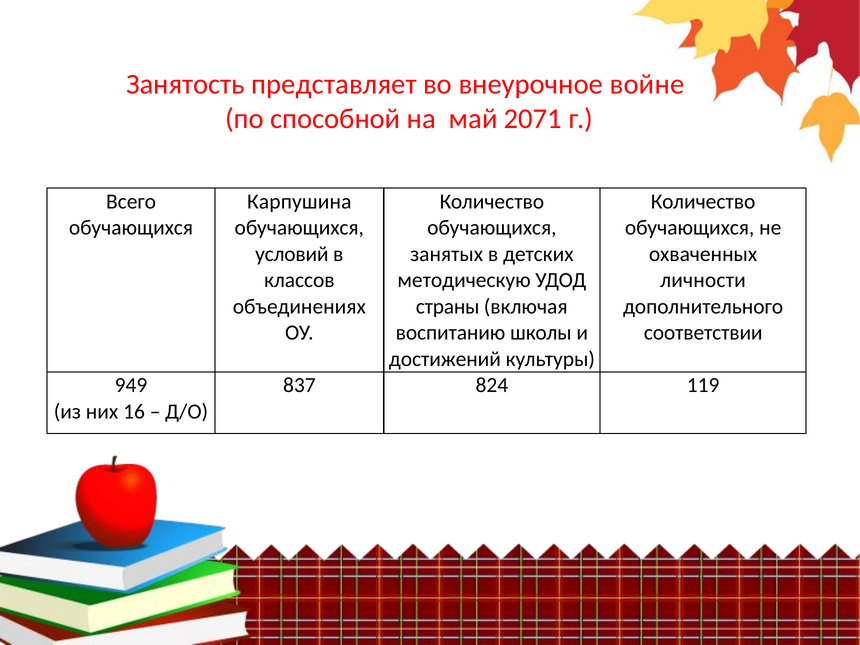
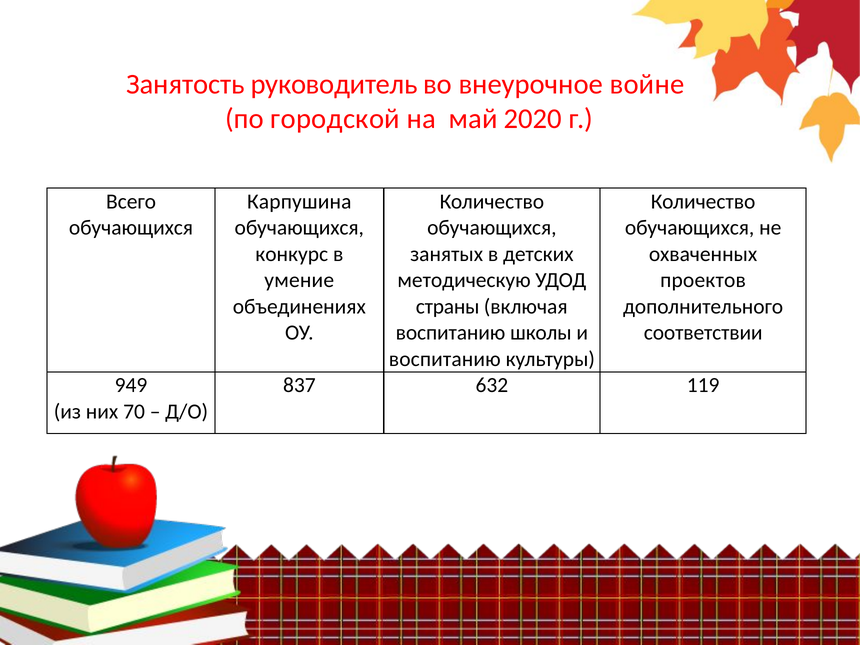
представляет: представляет -> руководитель
способной: способной -> городской
2071: 2071 -> 2020
условий: условий -> конкурс
классов: классов -> умение
личности: личности -> проектов
достижений at (445, 359): достижений -> воспитанию
824: 824 -> 632
16: 16 -> 70
